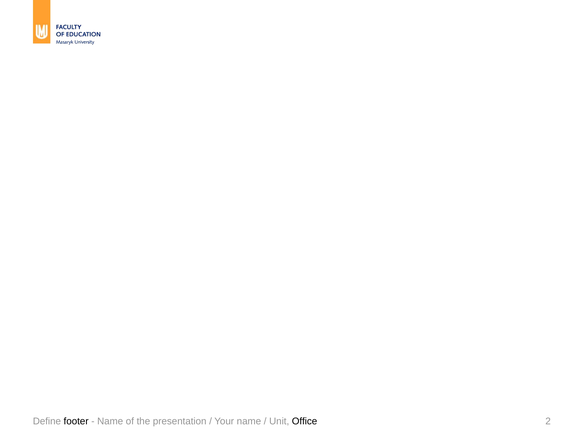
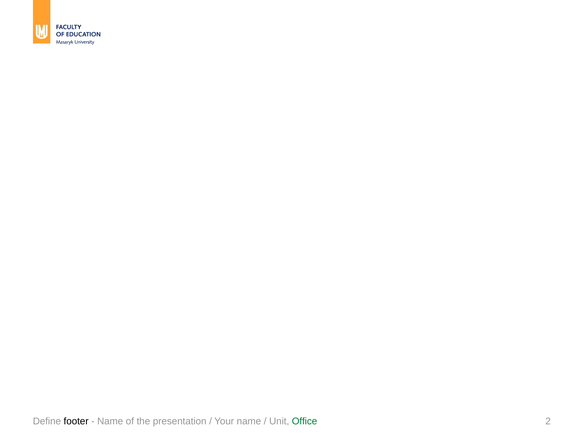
Office colour: black -> green
